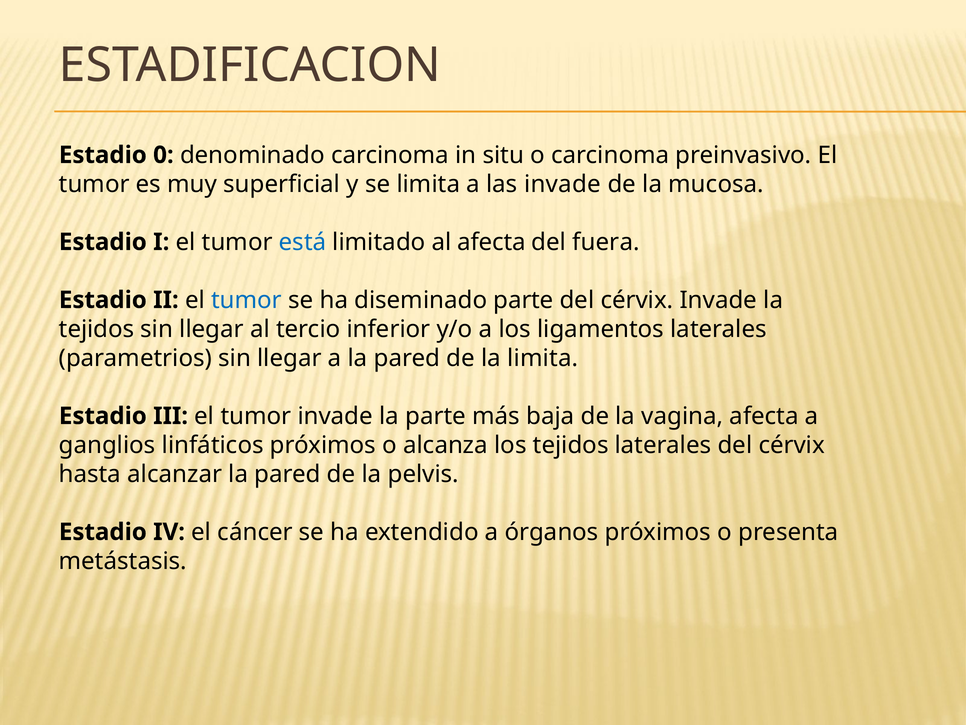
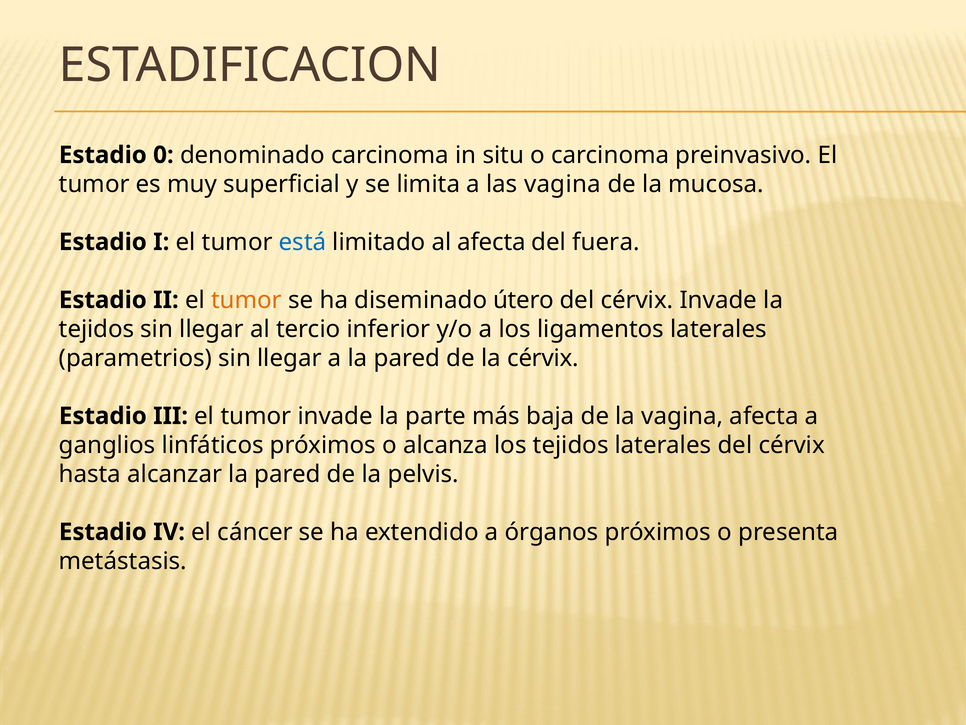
las invade: invade -> vagina
tumor at (247, 300) colour: blue -> orange
diseminado parte: parte -> útero
la limita: limita -> cérvix
